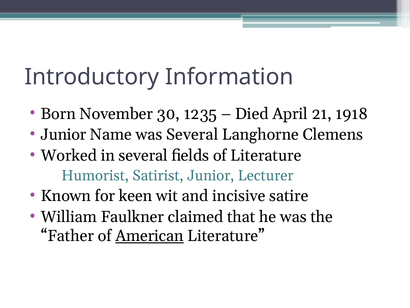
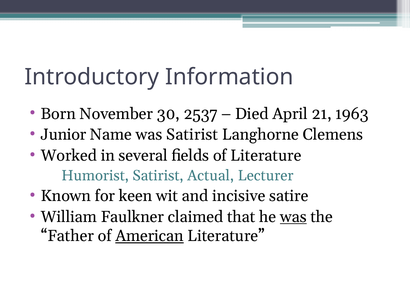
1235: 1235 -> 2537
1918: 1918 -> 1963
was Several: Several -> Satirist
Satirist Junior: Junior -> Actual
was at (293, 216) underline: none -> present
